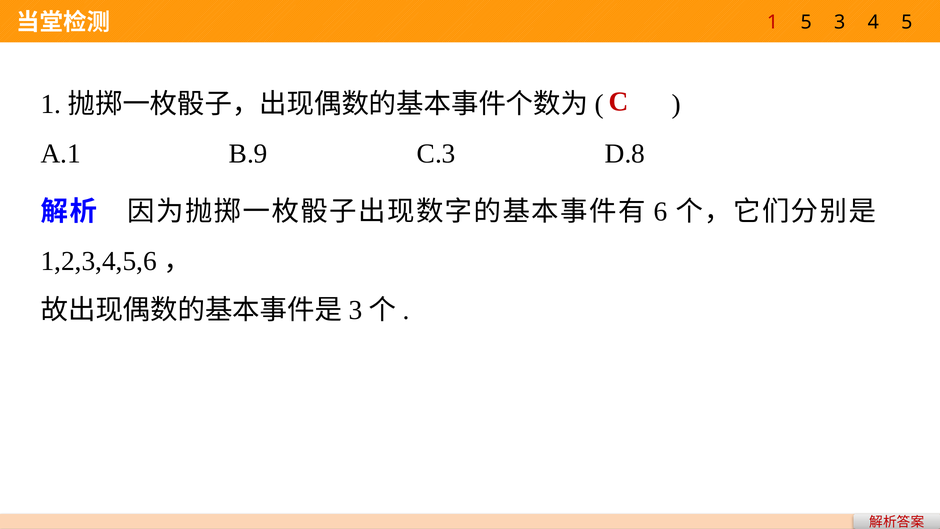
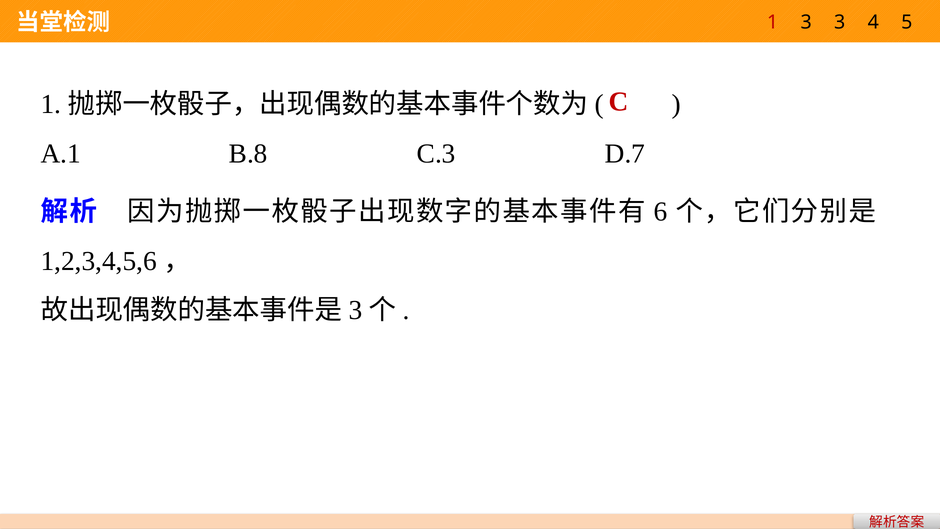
1 5: 5 -> 3
B.9: B.9 -> B.8
D.8: D.8 -> D.7
